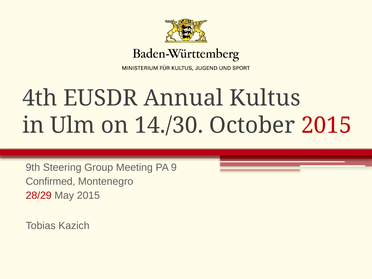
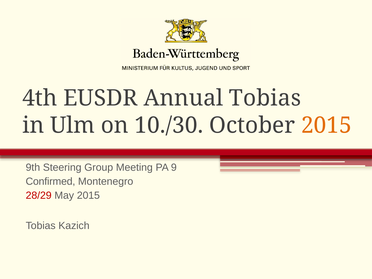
Annual Kultus: Kultus -> Tobias
14./30: 14./30 -> 10./30
2015 at (326, 125) colour: red -> orange
